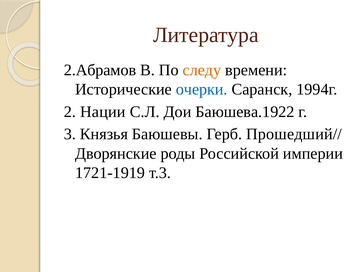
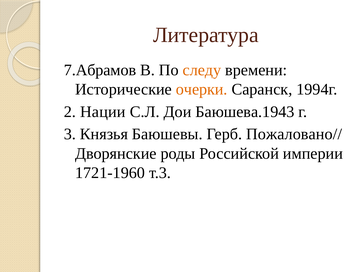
2.Абрамов: 2.Абрамов -> 7.Абрамов
очерки colour: blue -> orange
Баюшева.1922: Баюшева.1922 -> Баюшева.1943
Прошедший//: Прошедший// -> Пожаловано//
1721-1919: 1721-1919 -> 1721-1960
